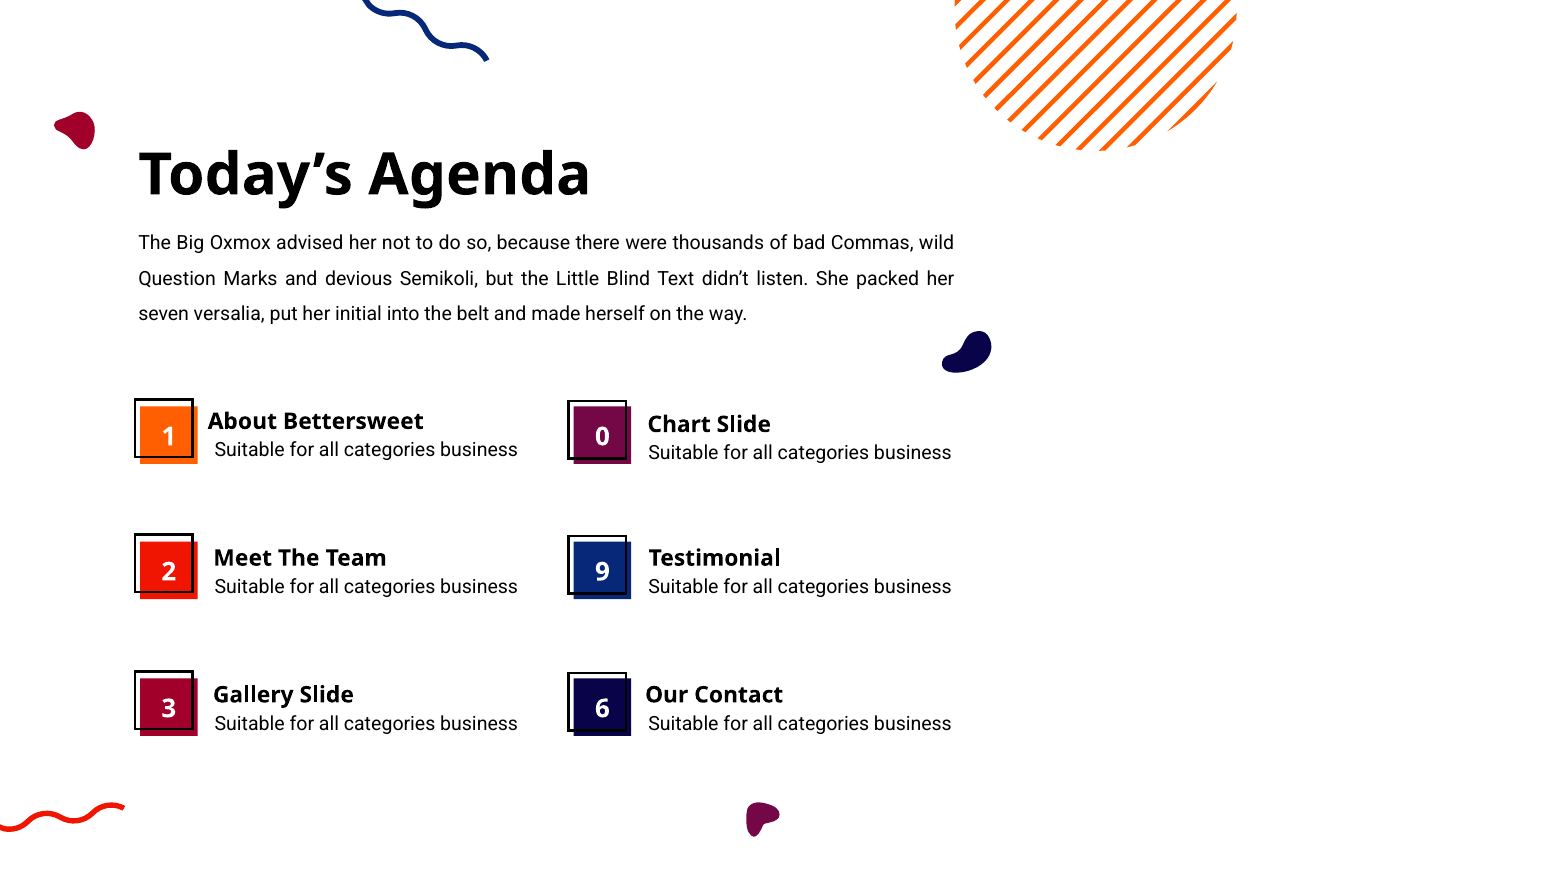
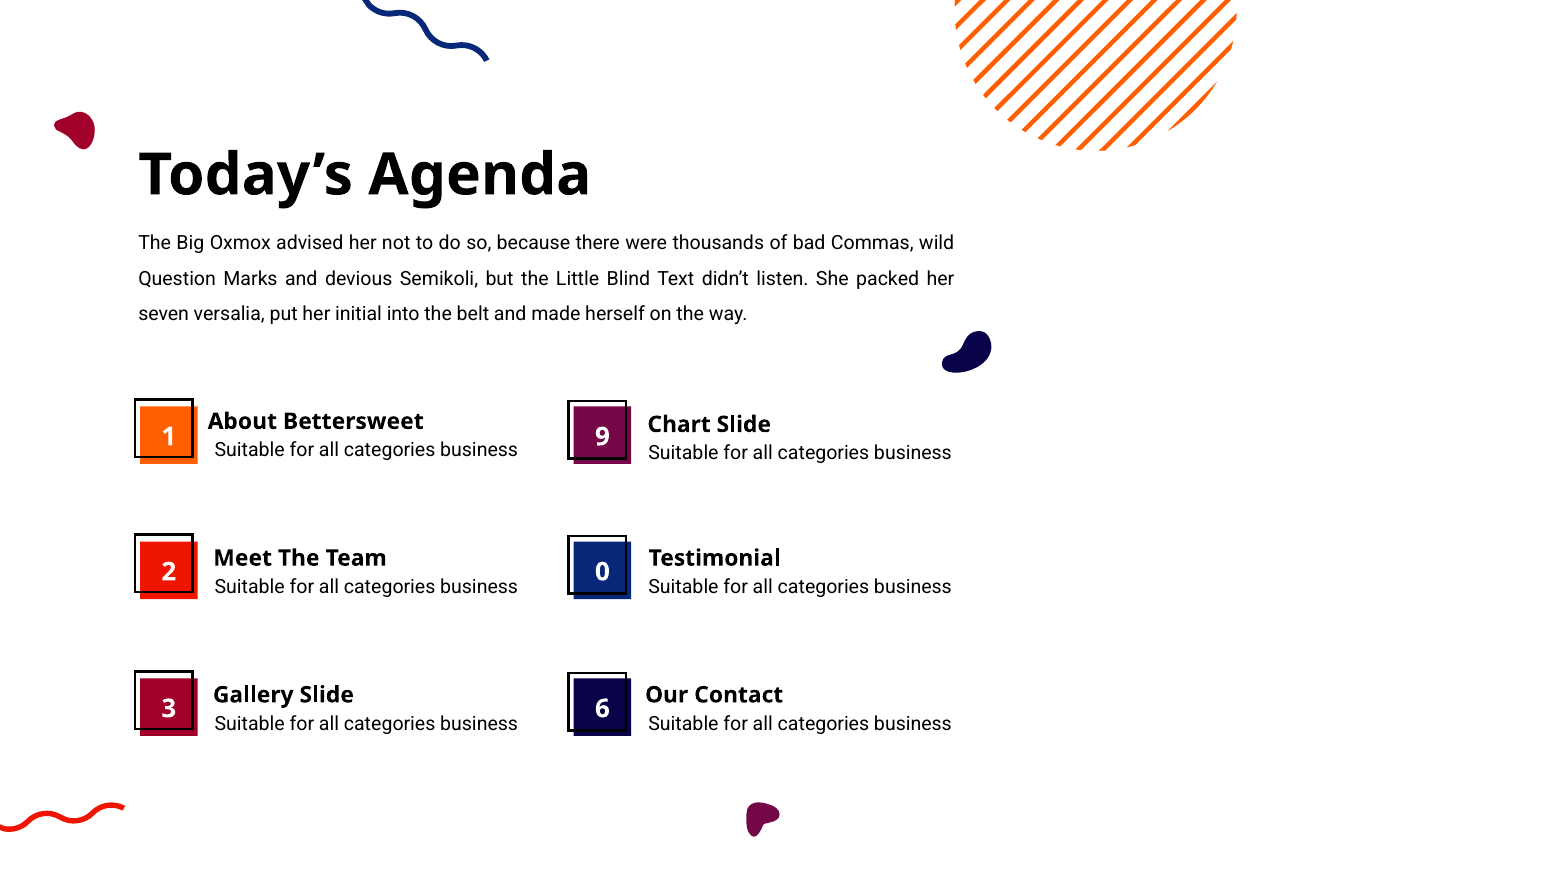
0: 0 -> 9
9: 9 -> 0
